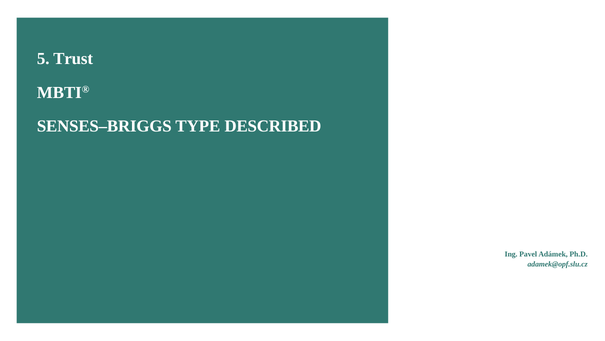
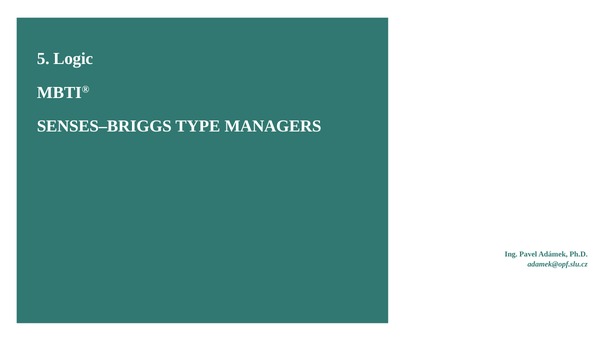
Trust: Trust -> Logic
DESCRIBED: DESCRIBED -> MANAGERS
